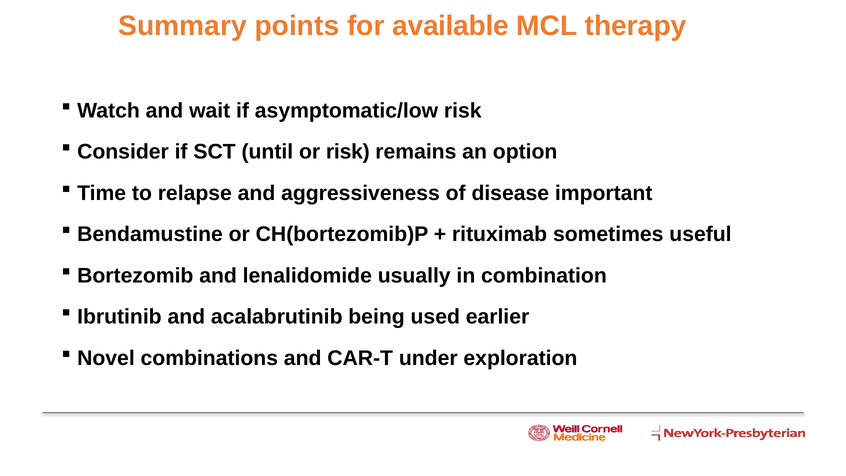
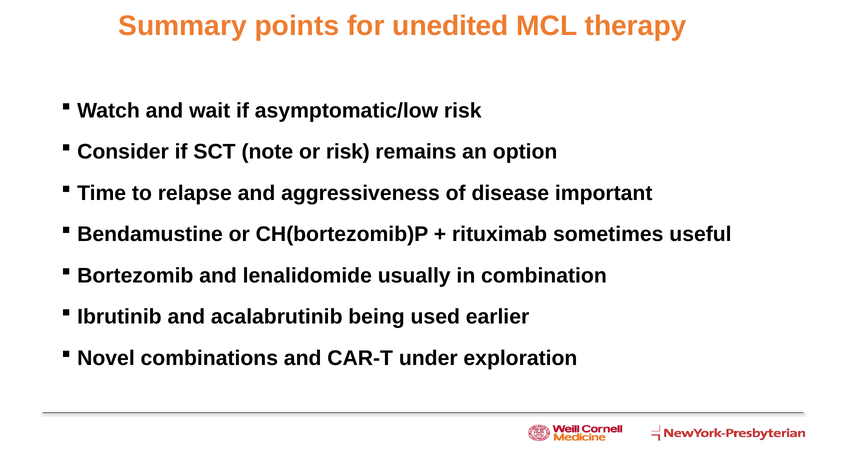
available: available -> unedited
until: until -> note
